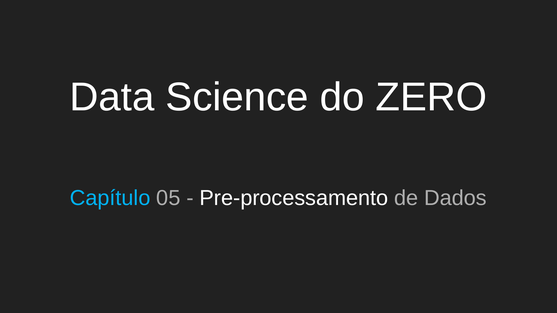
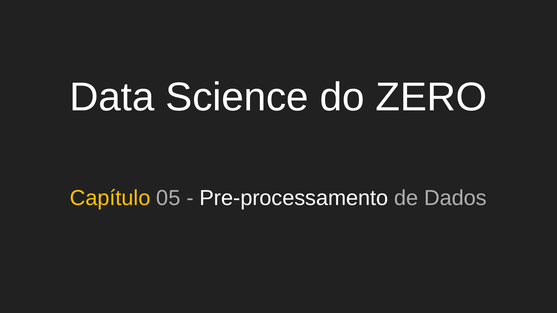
Capítulo colour: light blue -> yellow
